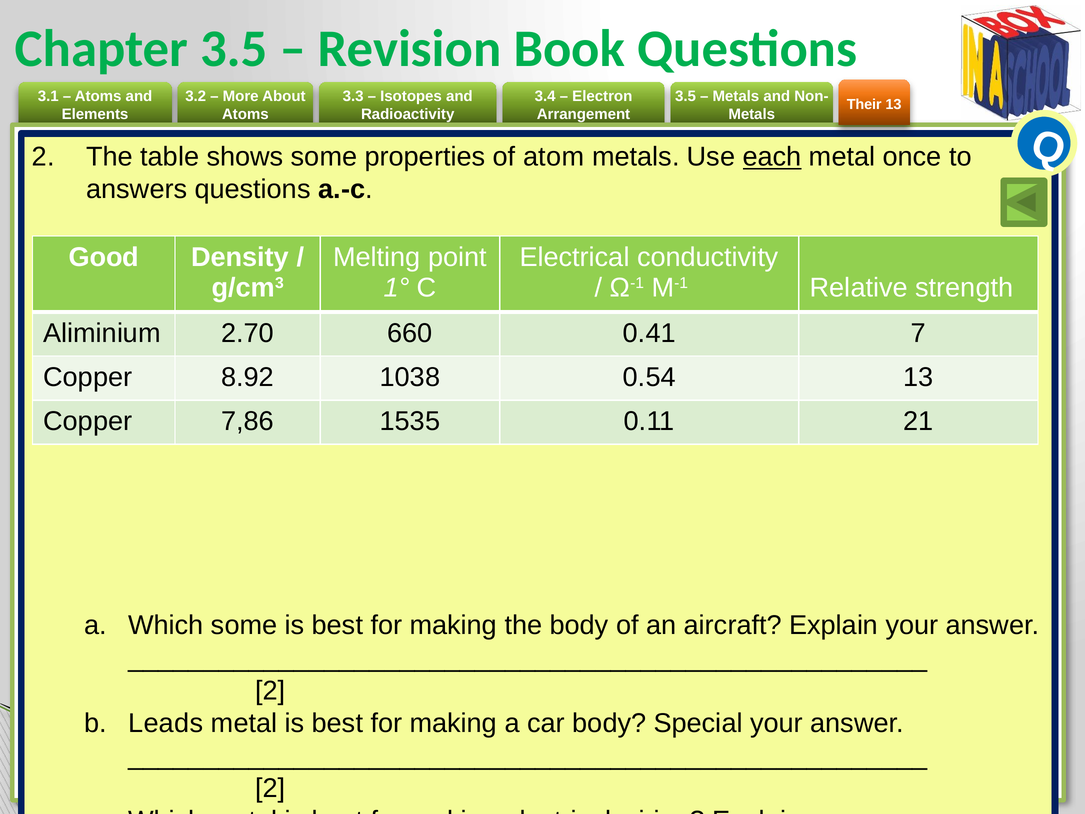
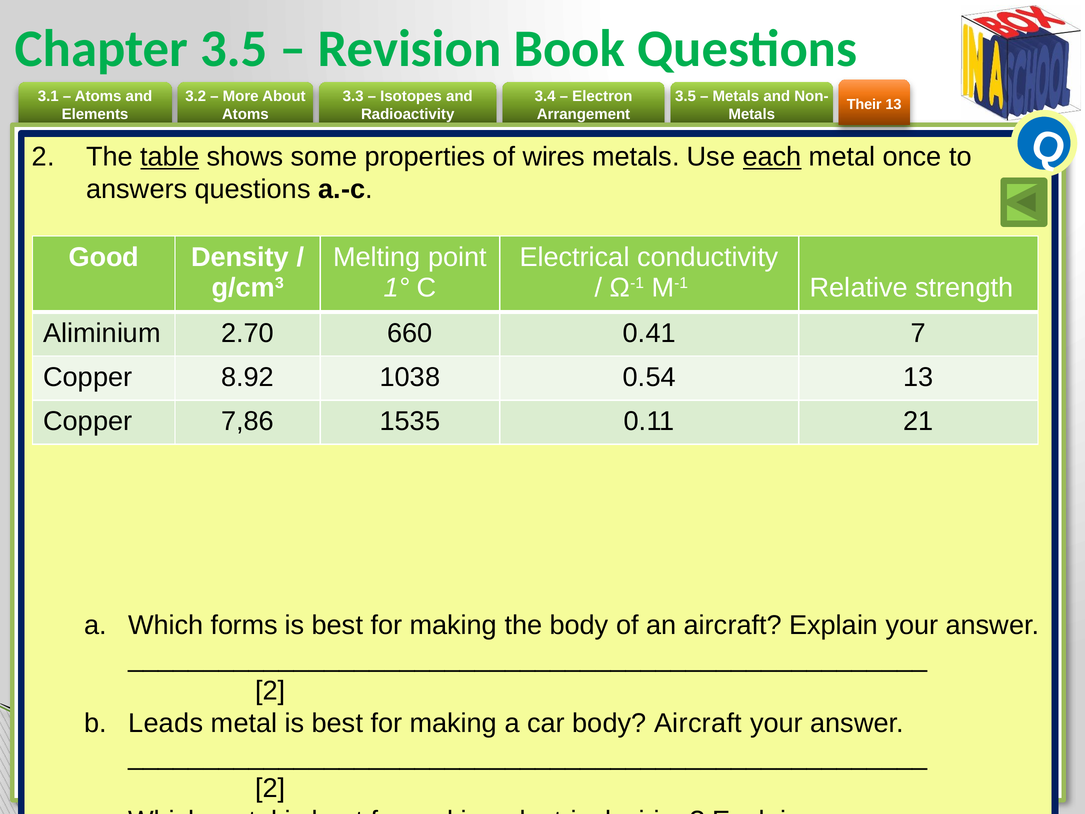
table at (170, 157) underline: none -> present
atom: atom -> wires
Which some: some -> forms
body Special: Special -> Aircraft
